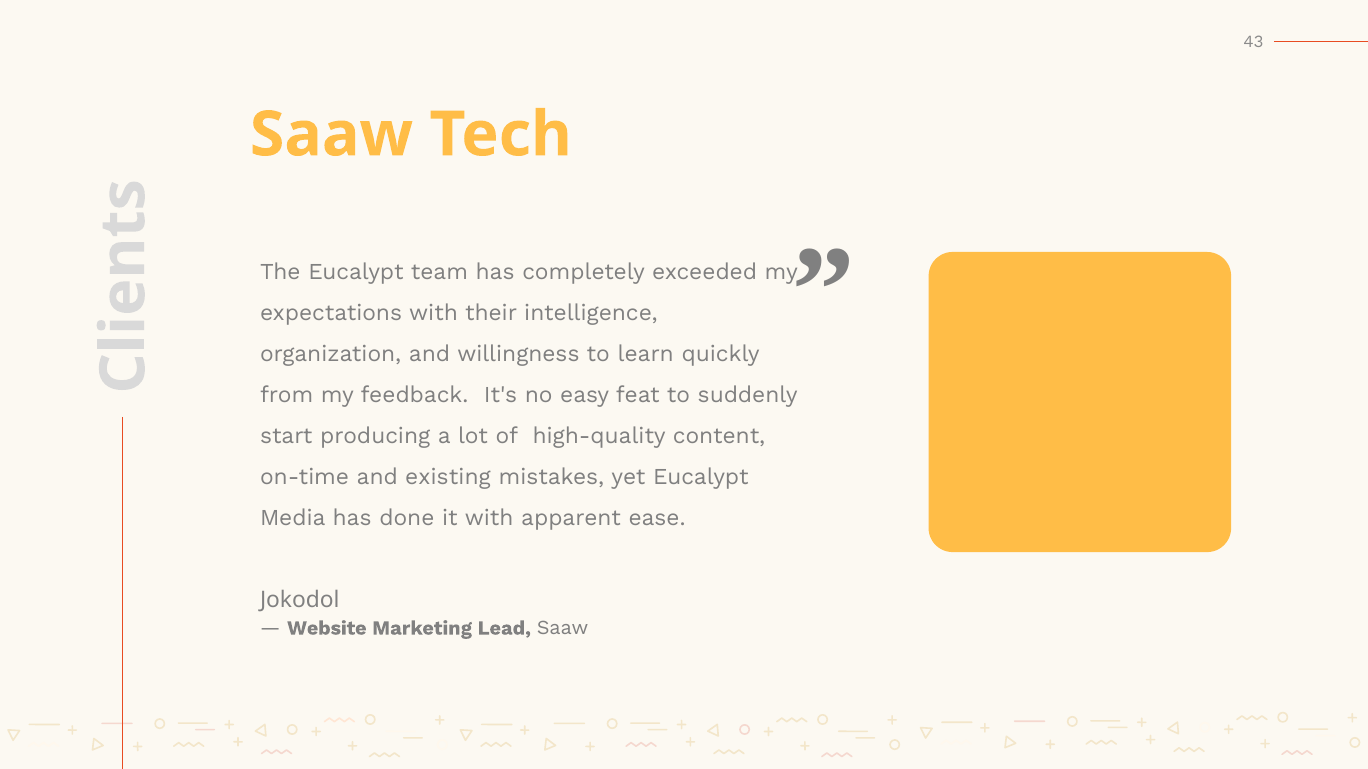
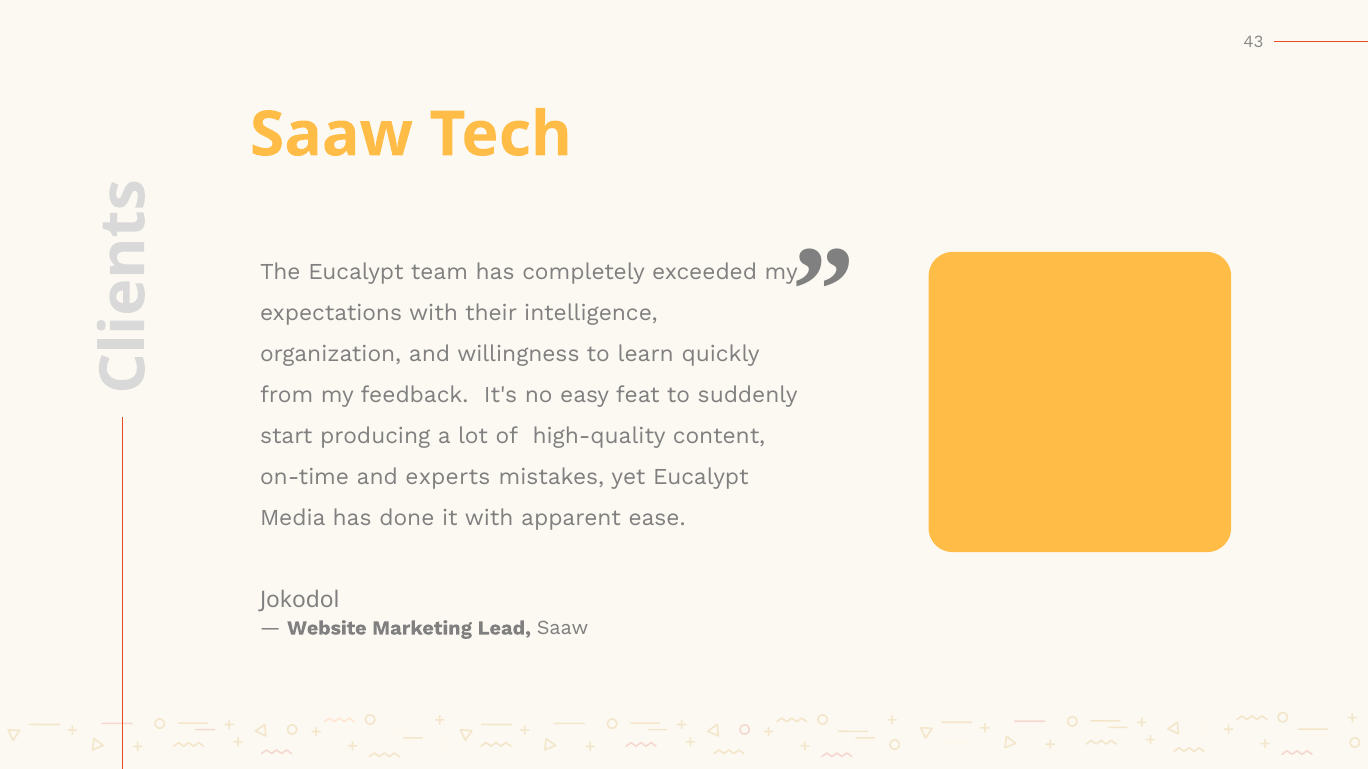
existing: existing -> experts
